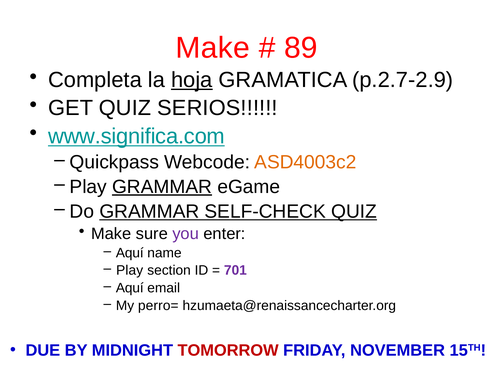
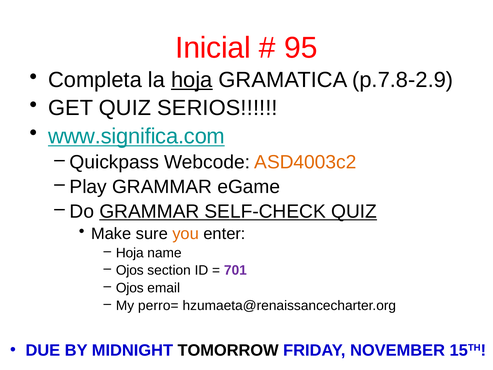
Make at (213, 48): Make -> Inicial
89: 89 -> 95
p.2.7-2.9: p.2.7-2.9 -> p.7.8-2.9
GRAMMAR at (162, 187) underline: present -> none
you colour: purple -> orange
Aquí at (130, 253): Aquí -> Hoja
Play at (130, 270): Play -> Ojos
Aquí at (130, 288): Aquí -> Ojos
TOMORROW colour: red -> black
